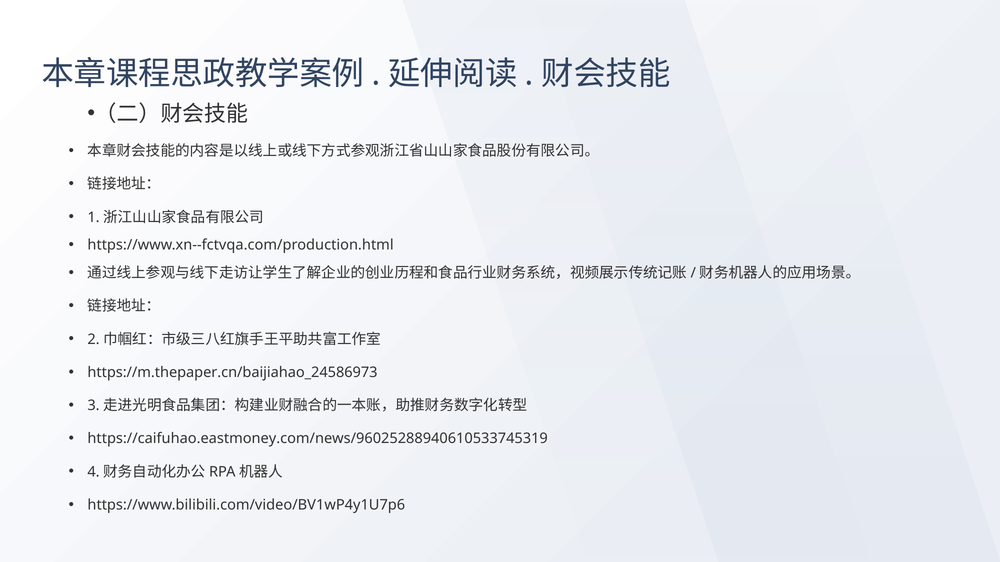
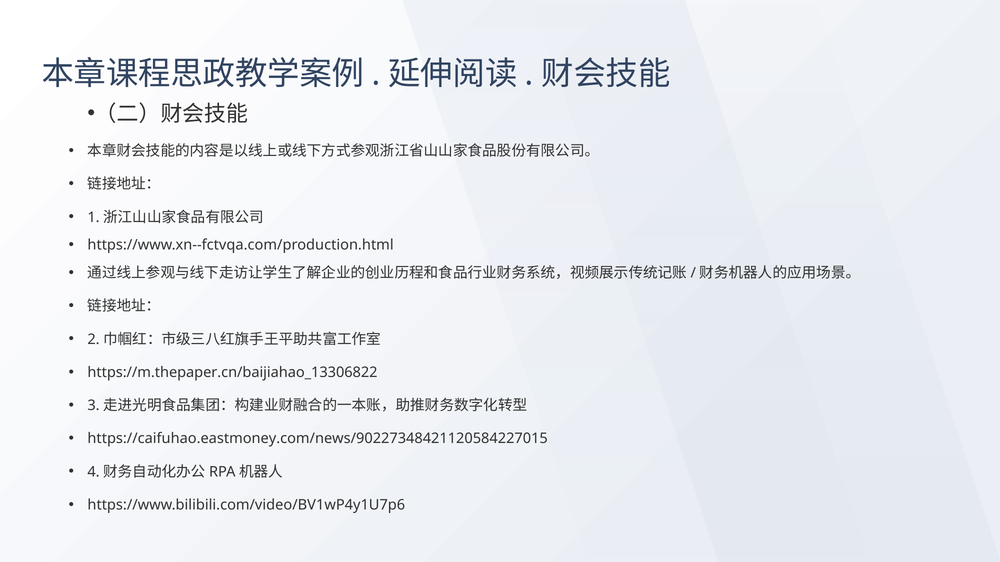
https://m.thepaper.cn/baijiahao_24586973: https://m.thepaper.cn/baijiahao_24586973 -> https://m.thepaper.cn/baijiahao_13306822
https://caifuhao.eastmoney.com/news/96025288940610533745319: https://caifuhao.eastmoney.com/news/96025288940610533745319 -> https://caifuhao.eastmoney.com/news/90227348421120584227015
